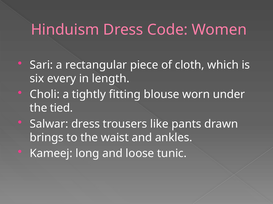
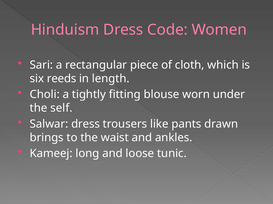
every: every -> reeds
tied: tied -> self
